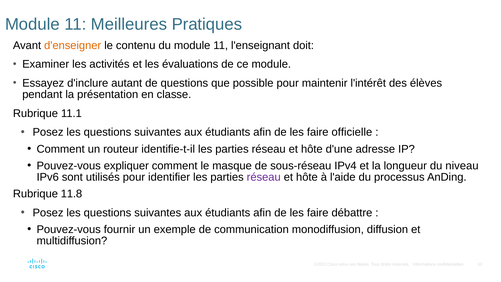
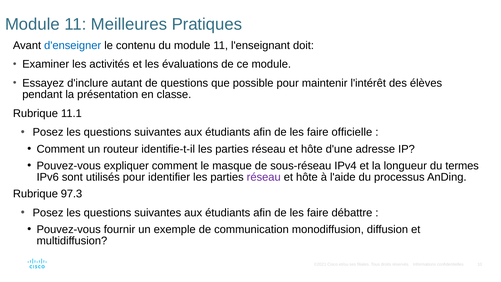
d'enseigner colour: orange -> blue
niveau: niveau -> termes
11.8: 11.8 -> 97.3
